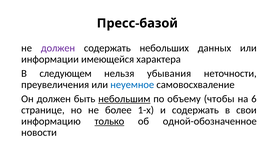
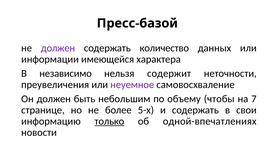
небольших: небольших -> количество
следующем: следующем -> независимо
убывания: убывания -> содержит
неуемное colour: blue -> purple
небольшим underline: present -> none
6: 6 -> 7
1-х: 1-х -> 5-х
одной-обозначенное: одной-обозначенное -> одной-впечатлениях
